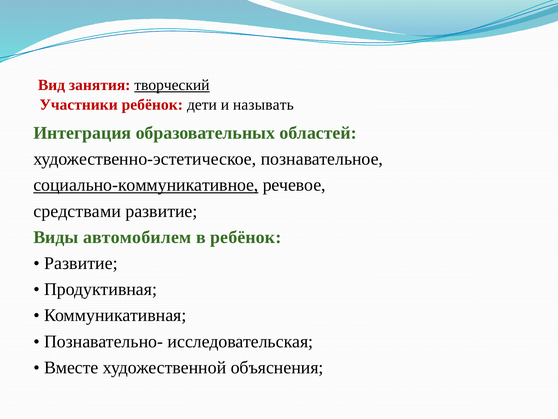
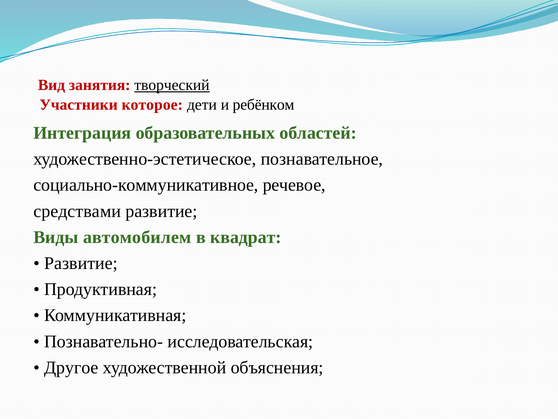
Участники ребёнок: ребёнок -> которое
называть: называть -> ребёнком
социально-коммуникативное underline: present -> none
в ребёнок: ребёнок -> квадрат
Вместе: Вместе -> Другое
